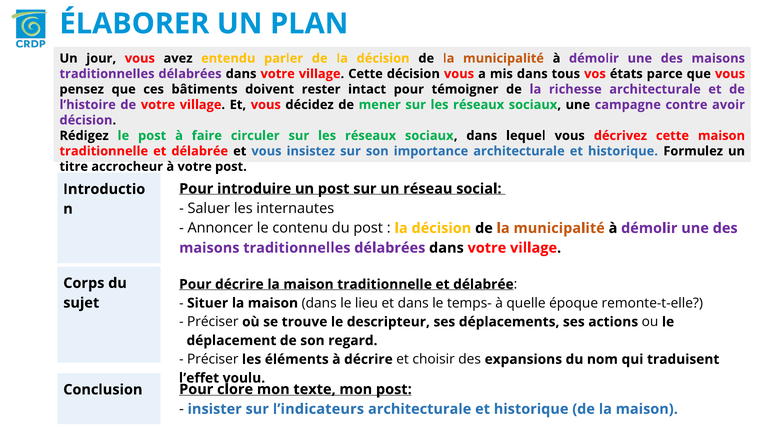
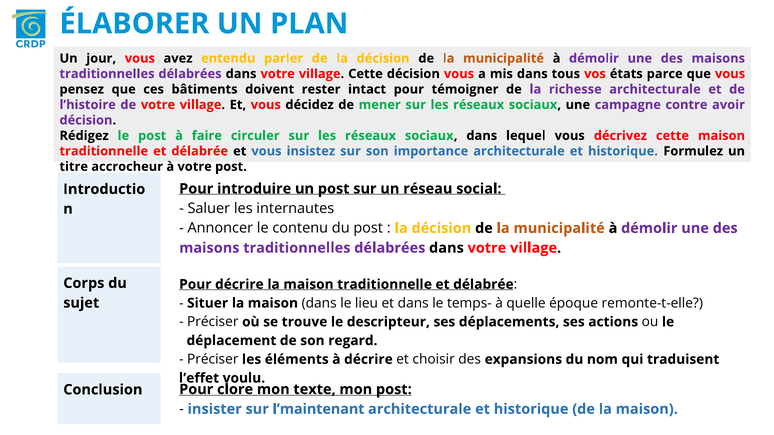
l’indicateurs: l’indicateurs -> l’maintenant
